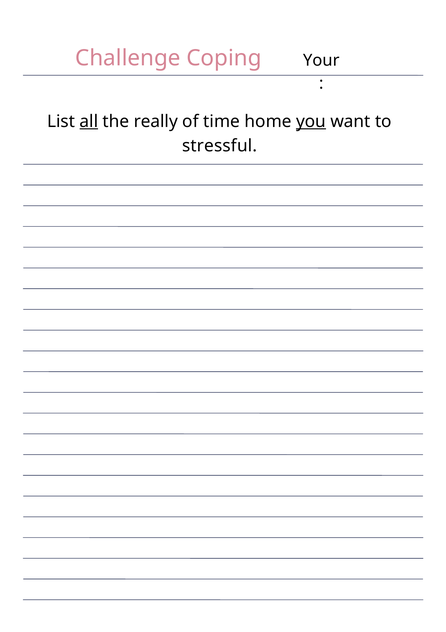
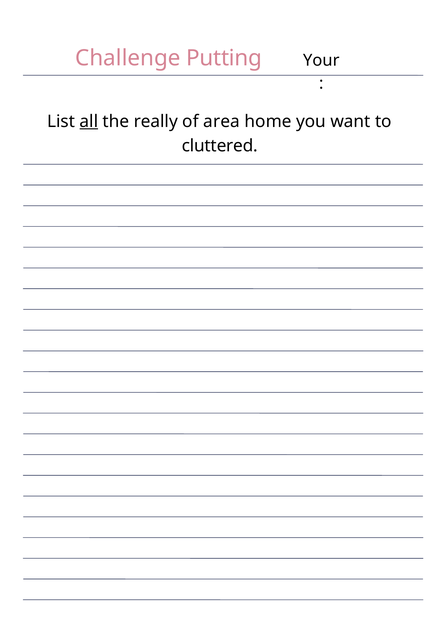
Coping: Coping -> Putting
time: time -> area
you underline: present -> none
stressful: stressful -> cluttered
